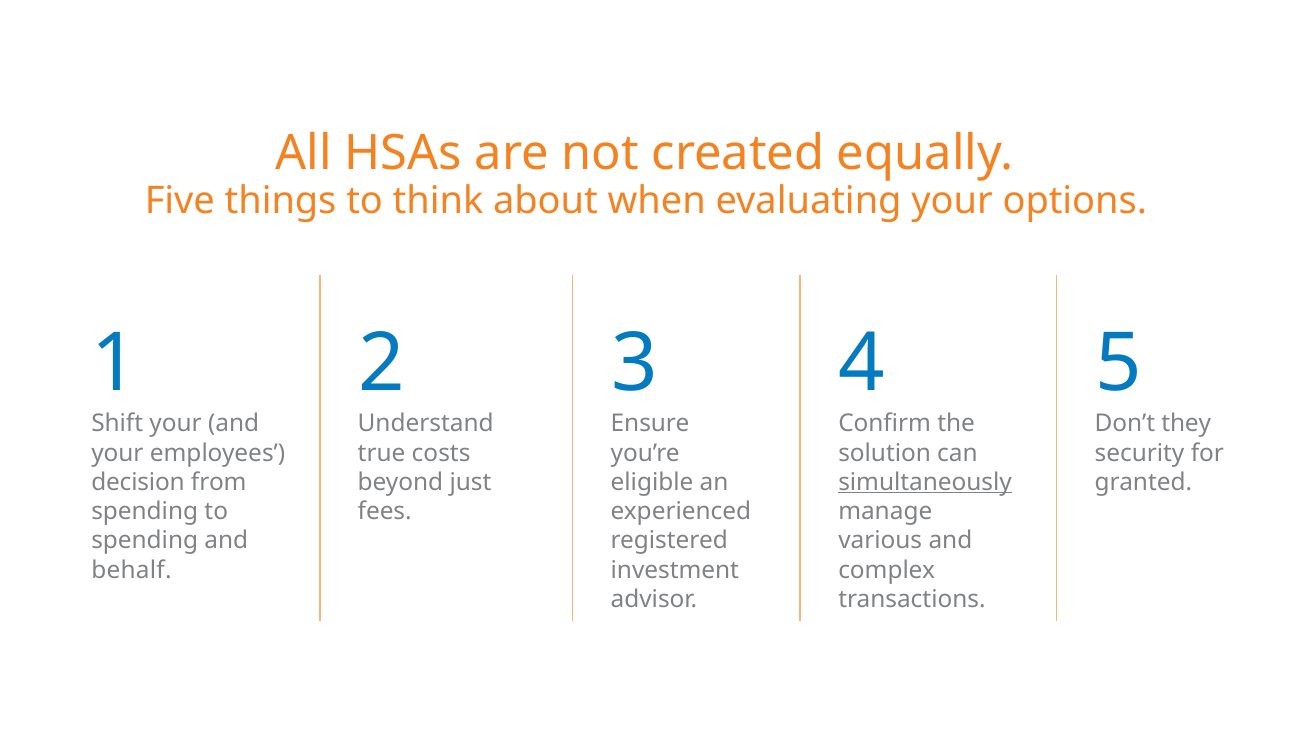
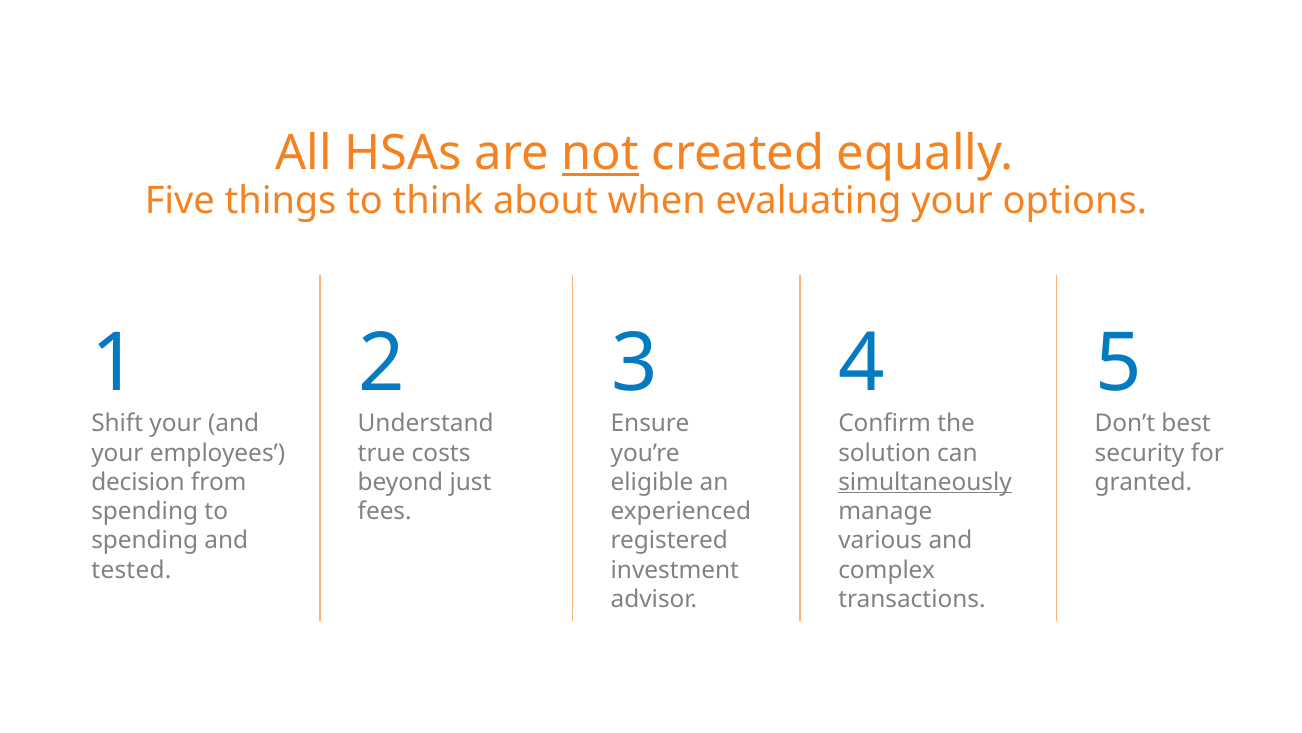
not underline: none -> present
they: they -> best
behalf: behalf -> tested
